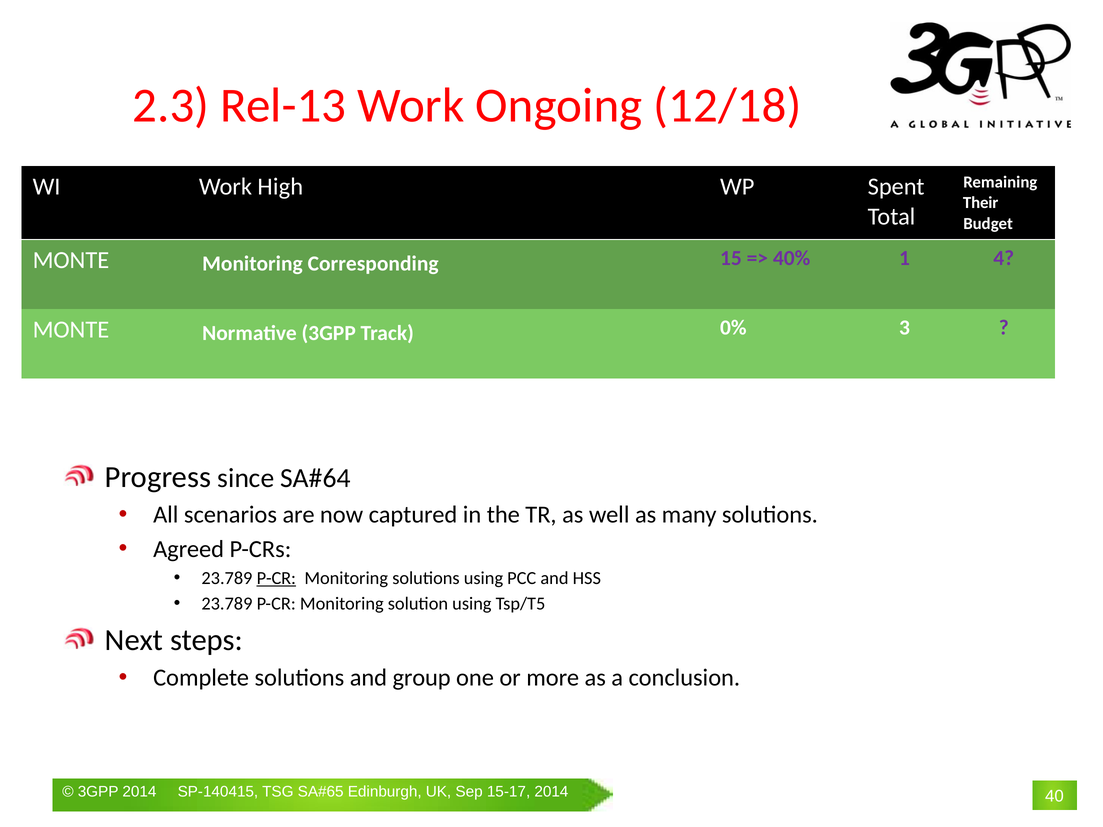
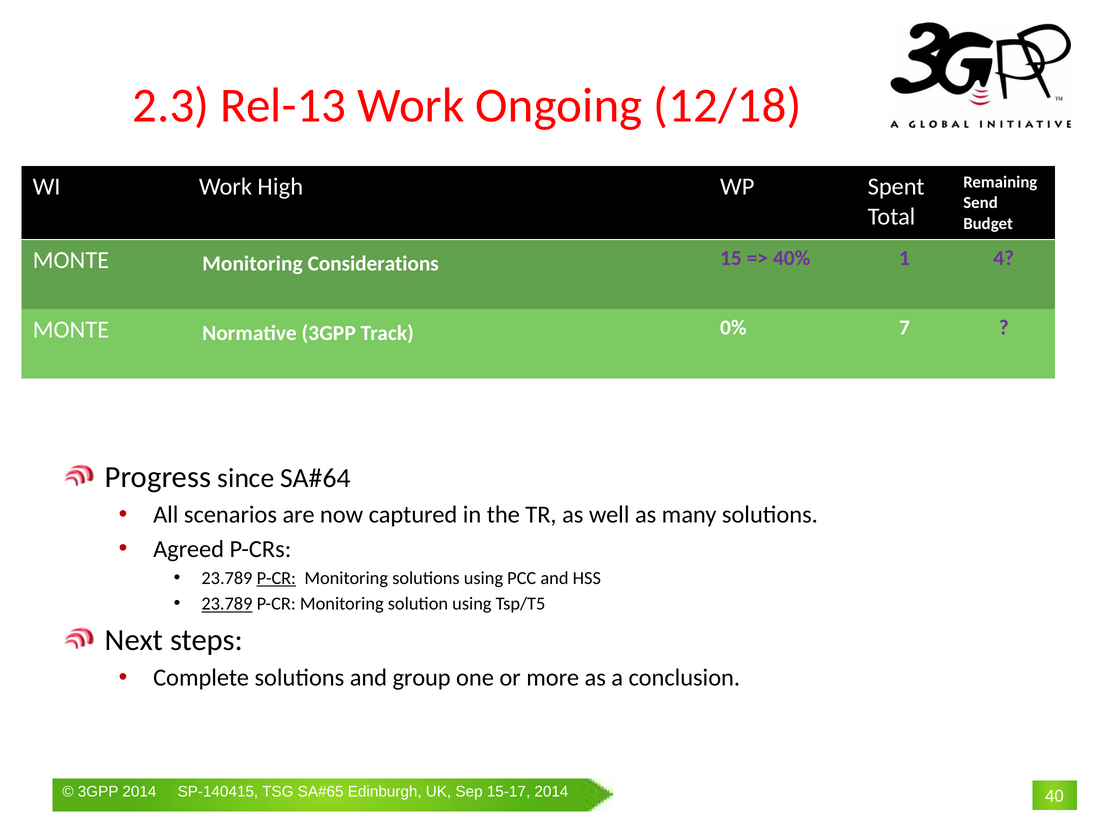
Their: Their -> Send
Corresponding: Corresponding -> Considerations
3: 3 -> 7
23.789 at (227, 604) underline: none -> present
